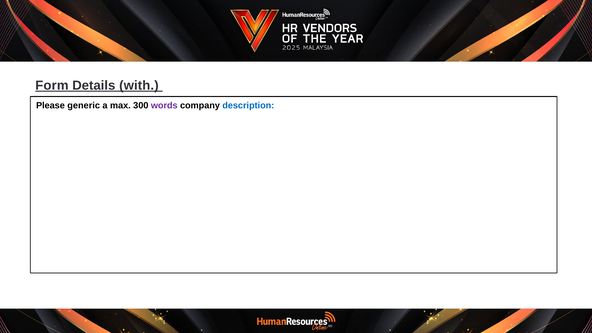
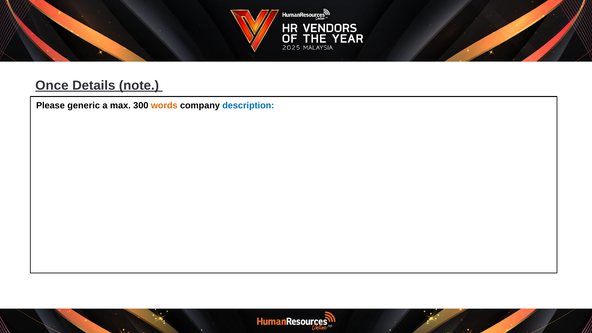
Form: Form -> Once
with: with -> note
words colour: purple -> orange
